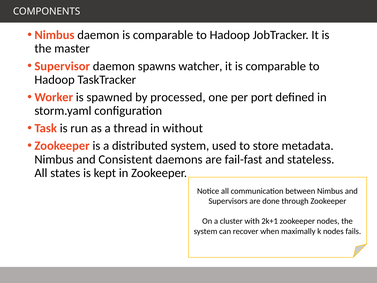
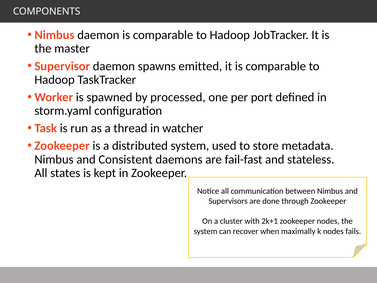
watcher: watcher -> emitted
without: without -> watcher
